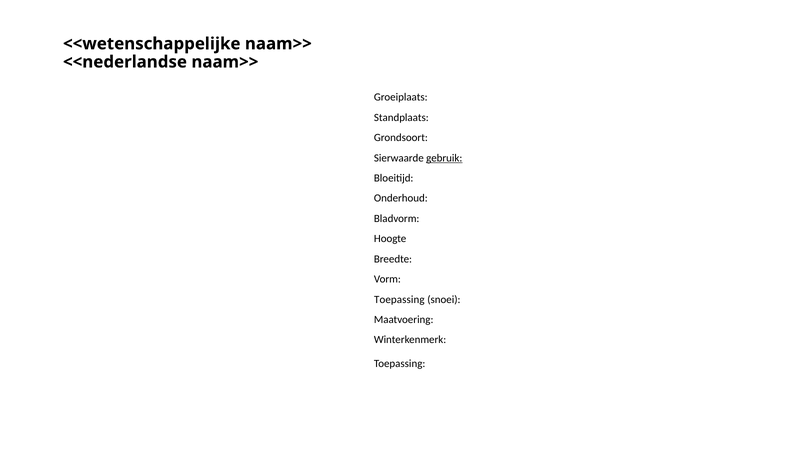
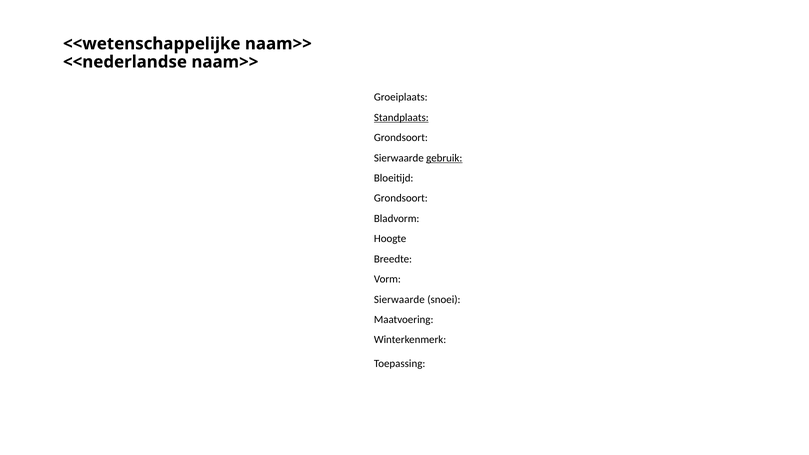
Standplaats underline: none -> present
Onderhoud at (401, 198): Onderhoud -> Grondsoort
Toepassing at (399, 299): Toepassing -> Sierwaarde
